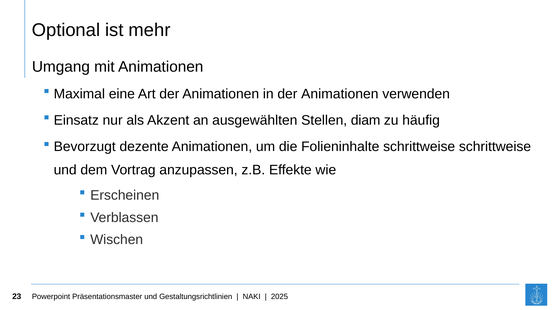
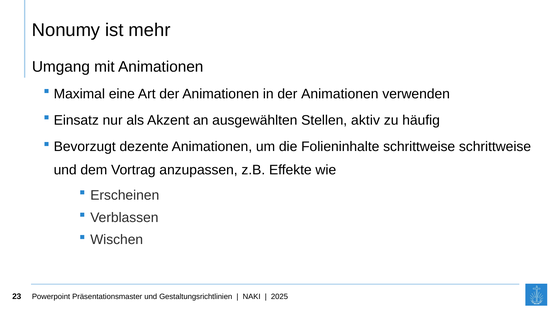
Optional: Optional -> Nonumy
diam: diam -> aktiv
